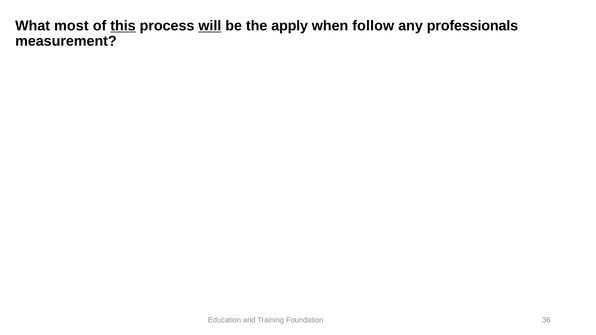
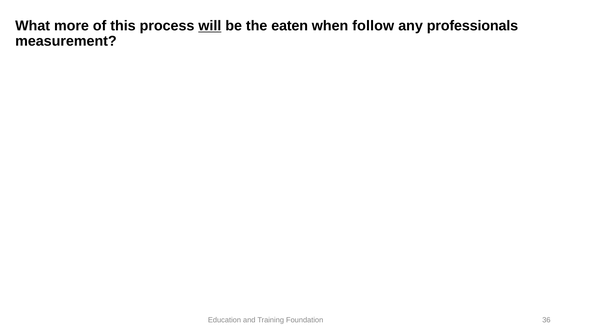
most: most -> more
this underline: present -> none
apply: apply -> eaten
